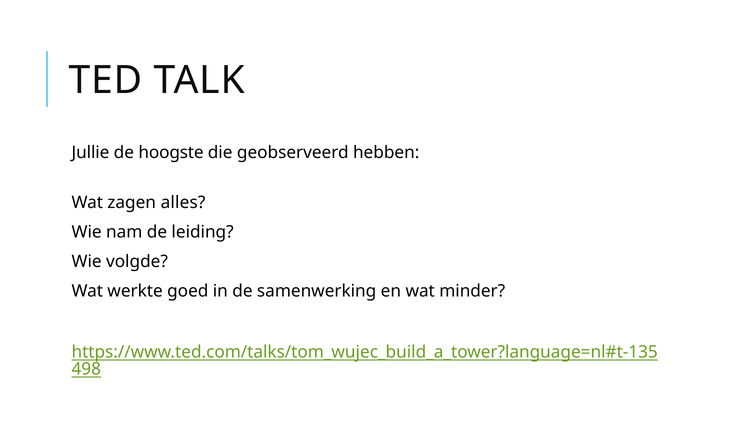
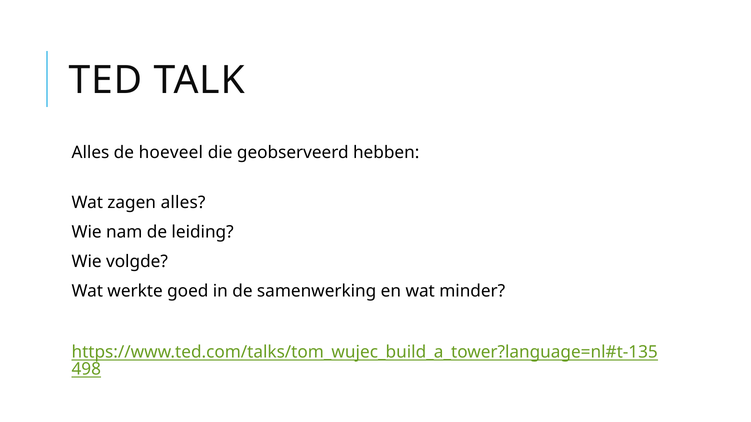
Jullie at (90, 153): Jullie -> Alles
hoogste: hoogste -> hoeveel
